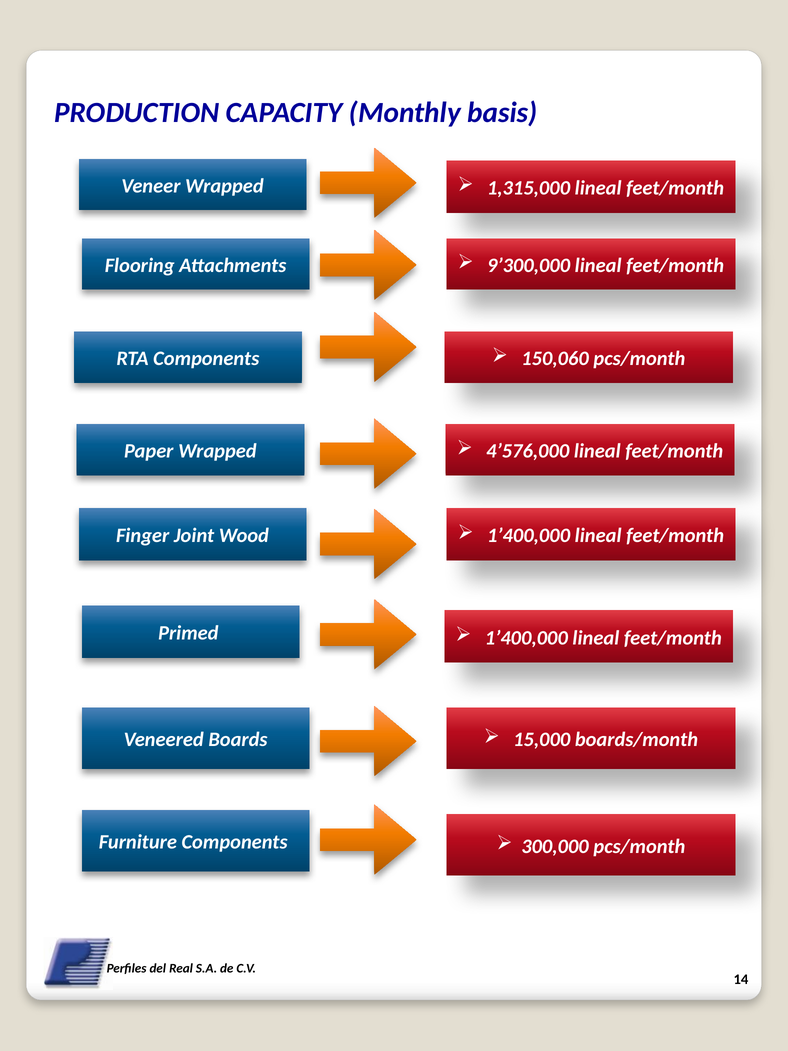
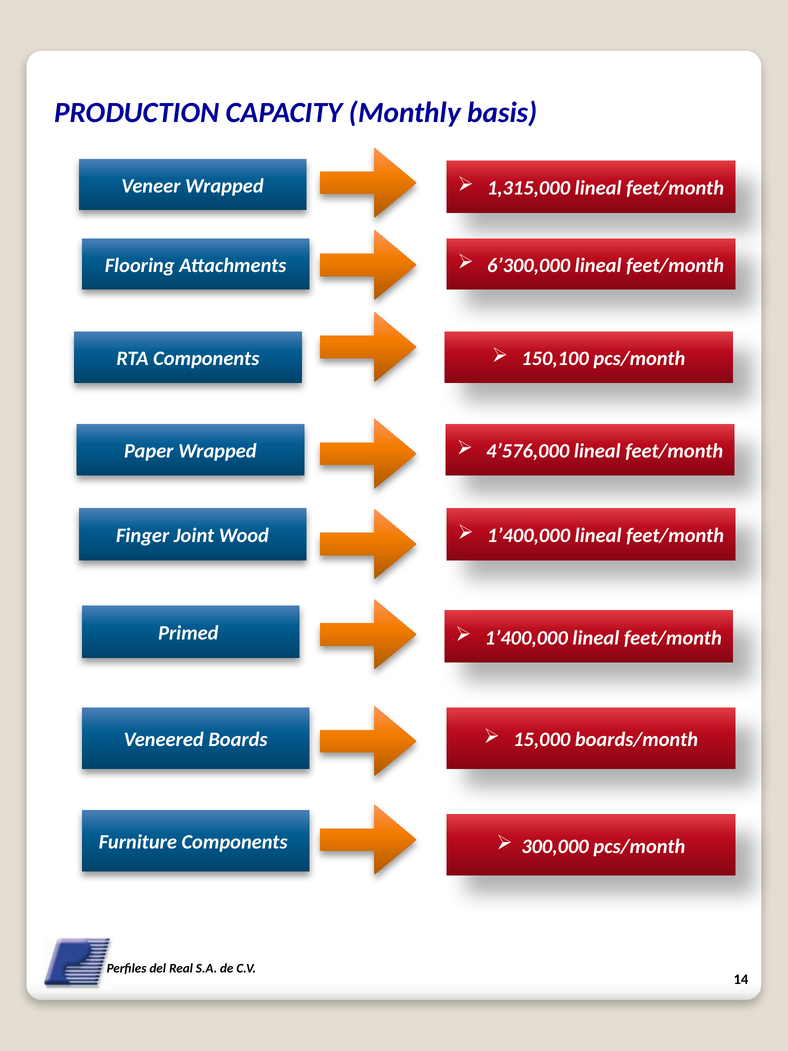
9’300,000: 9’300,000 -> 6’300,000
150,060: 150,060 -> 150,100
